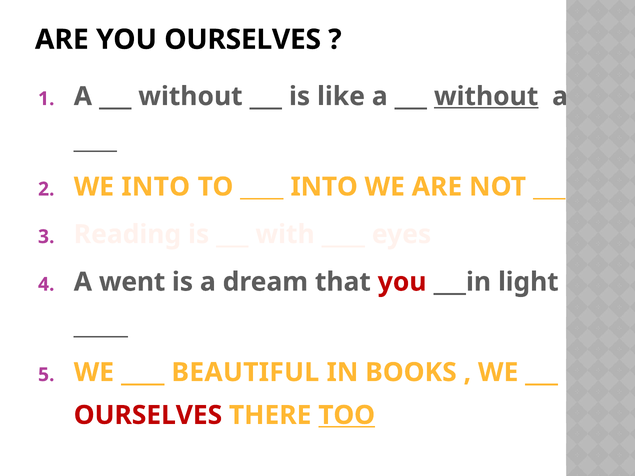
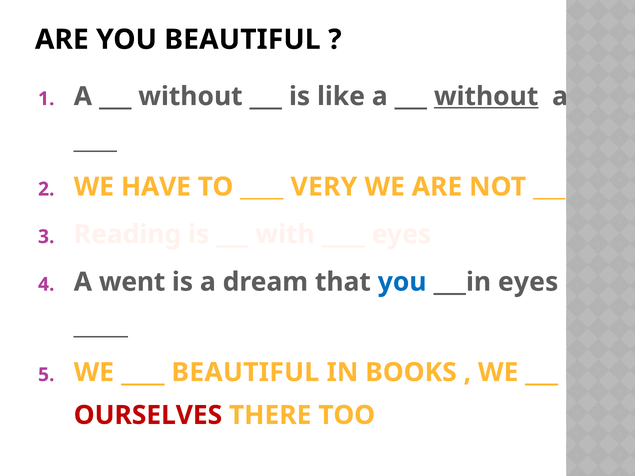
YOU OURSELVES: OURSELVES -> BEAUTIFUL
WE INTO: INTO -> HAVE
INTO at (324, 187): INTO -> VERY
you at (402, 282) colour: red -> blue
___in light: light -> eyes
TOO underline: present -> none
